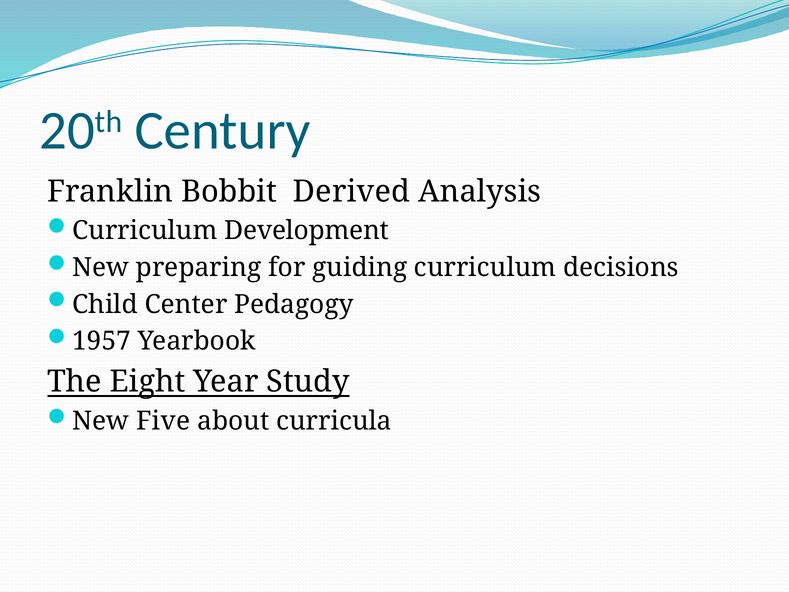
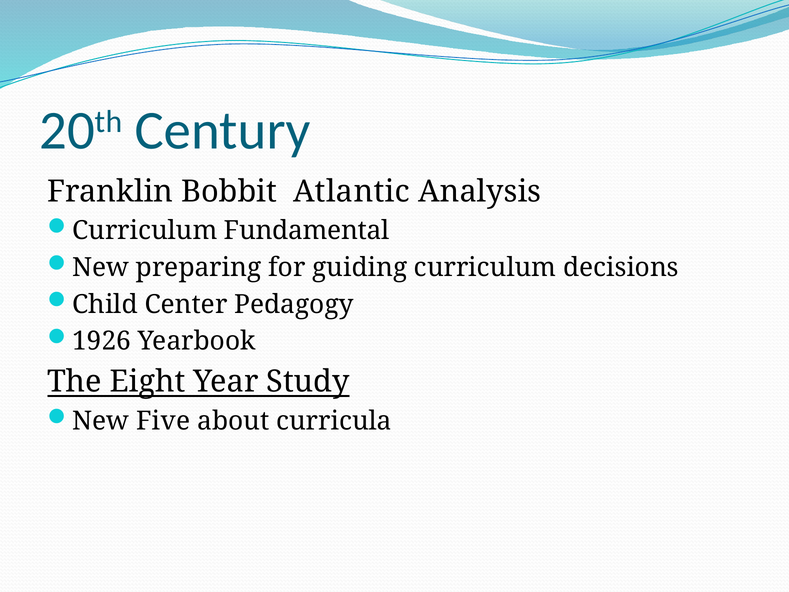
Derived: Derived -> Atlantic
Development: Development -> Fundamental
1957: 1957 -> 1926
